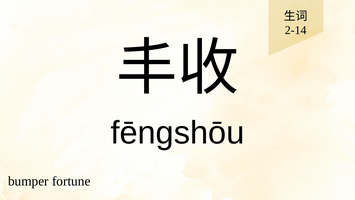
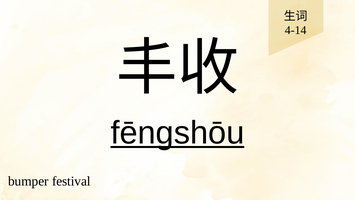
2-14: 2-14 -> 4-14
fēngshōu underline: none -> present
fortune: fortune -> festival
